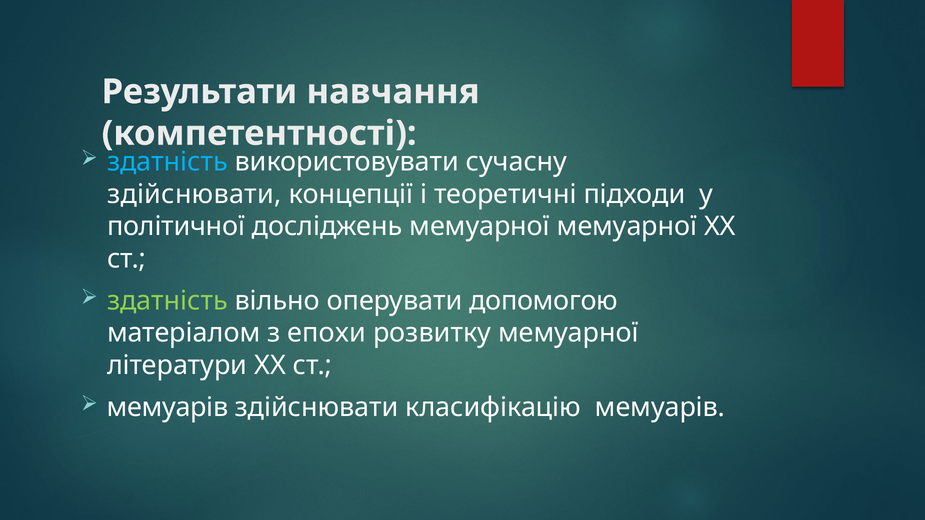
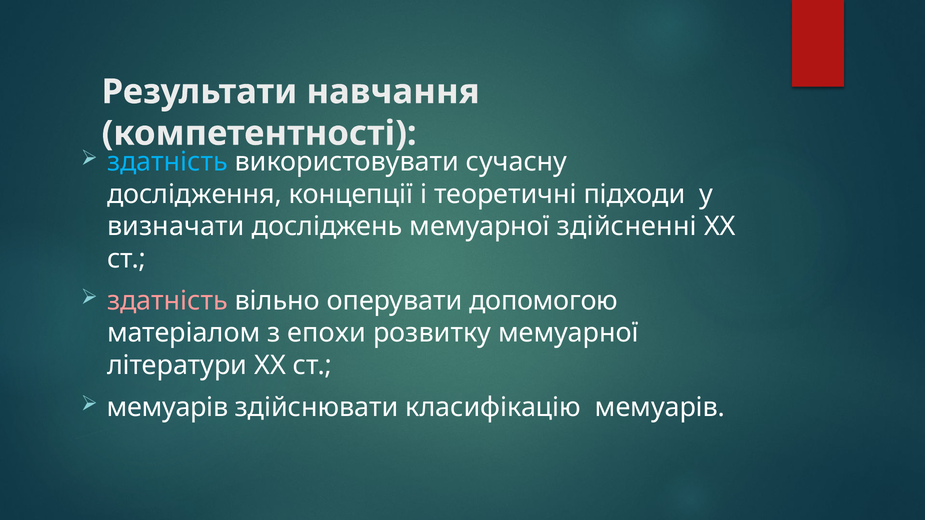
здійснювати at (194, 194): здійснювати -> дослідження
політичної: політичної -> визначати
мемуарної мемуарної: мемуарної -> здійсненні
здатність at (167, 301) colour: light green -> pink
